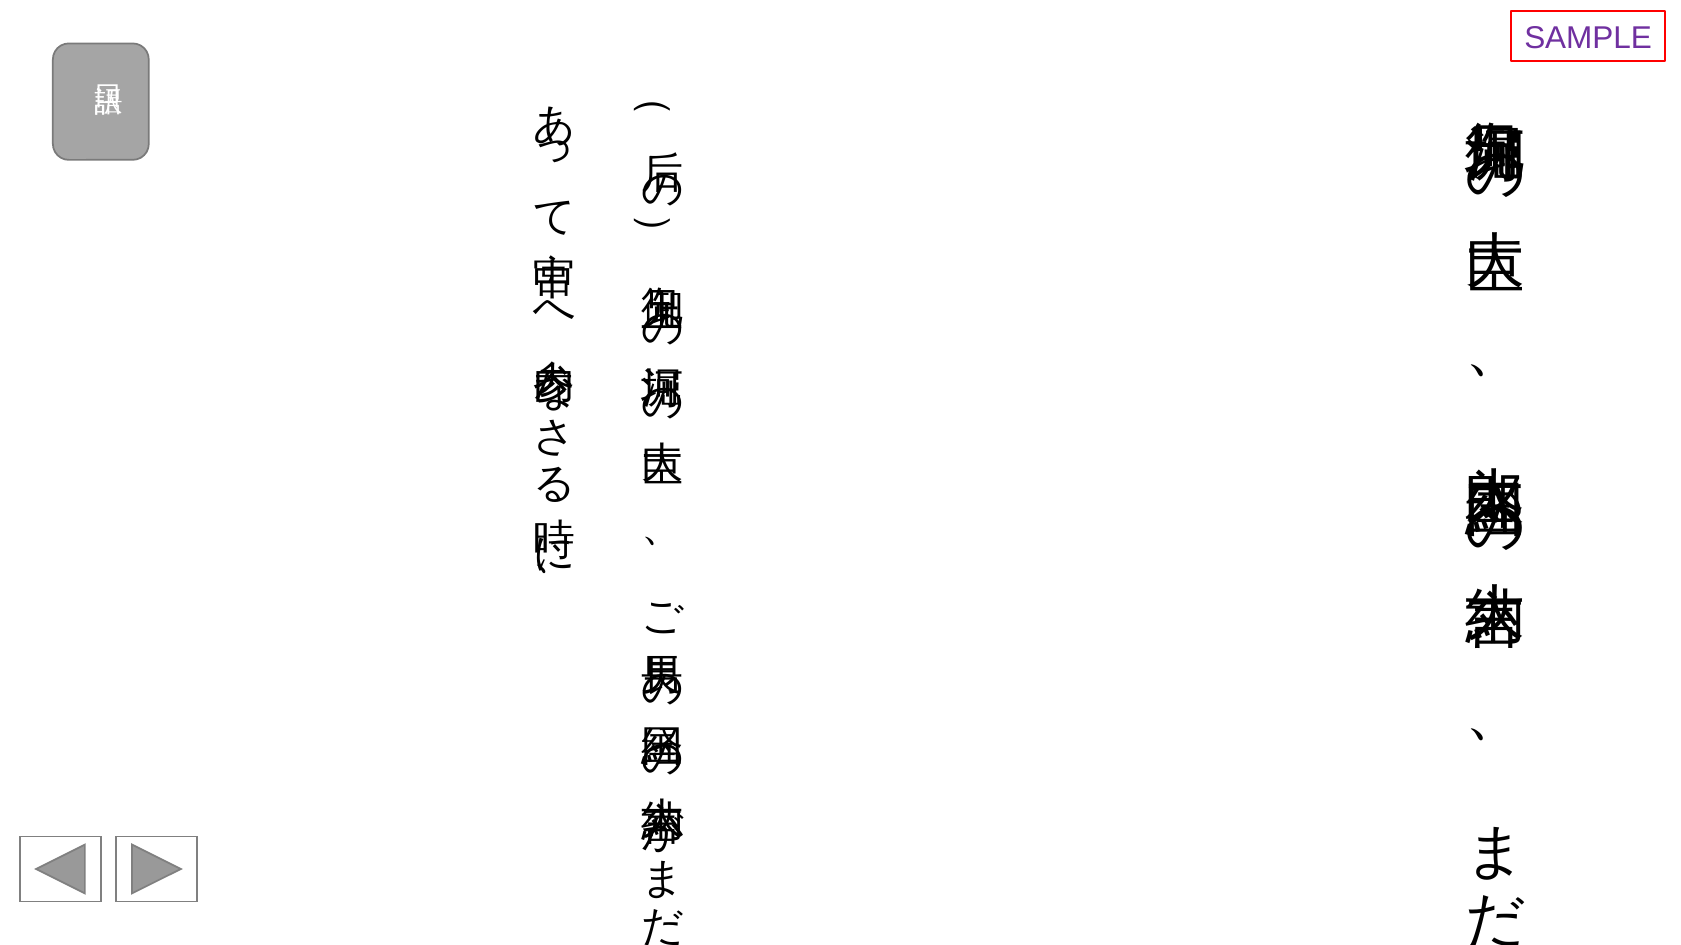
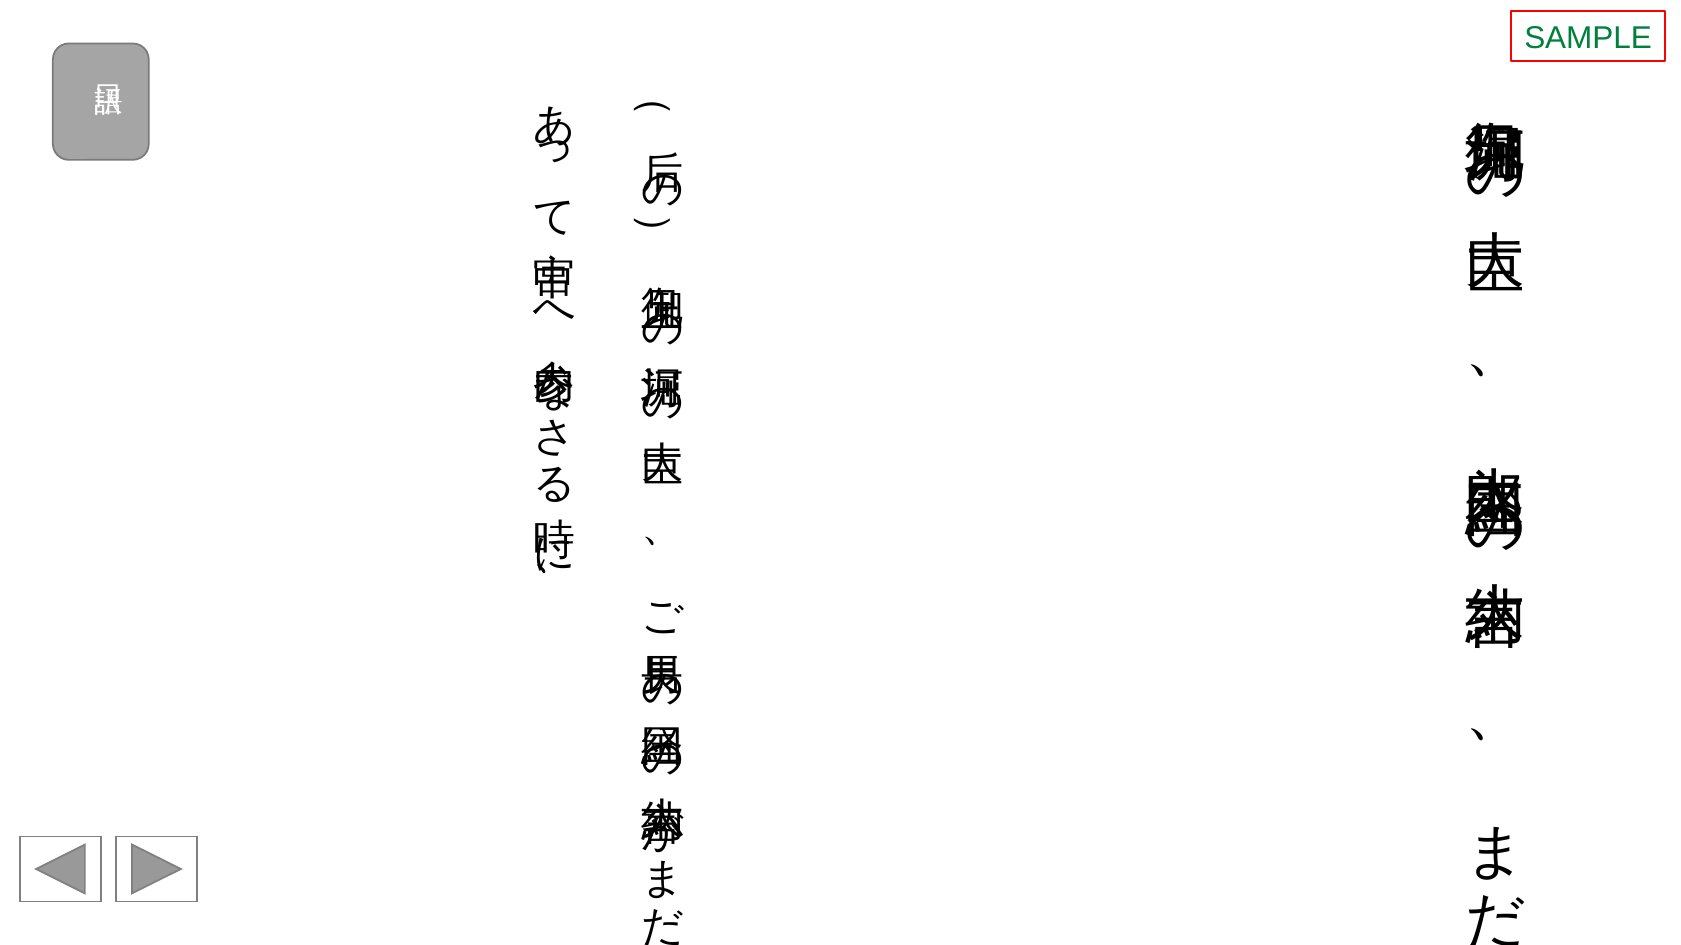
SAMPLE colour: purple -> green
